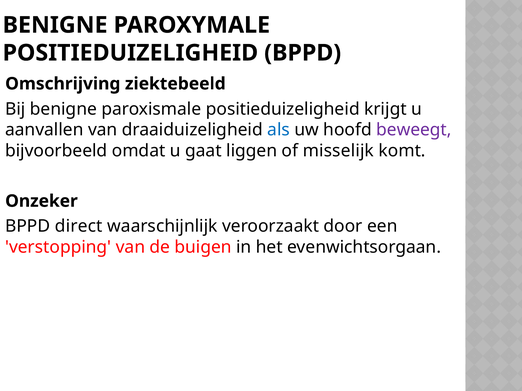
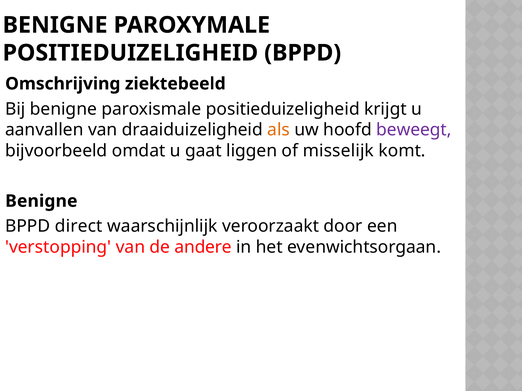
als colour: blue -> orange
Onzeker at (41, 201): Onzeker -> Benigne
buigen: buigen -> andere
